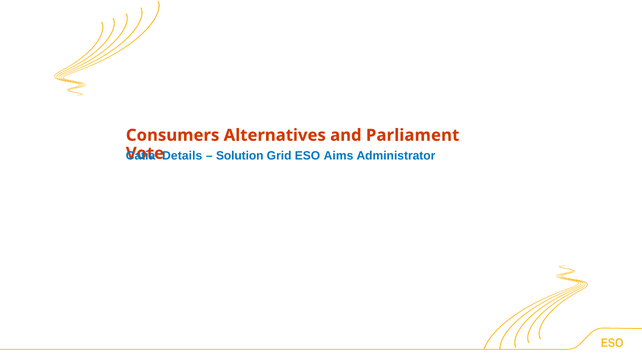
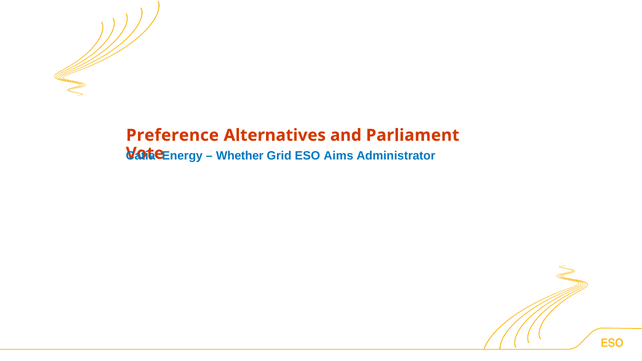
Consumers: Consumers -> Preference
Details: Details -> Energy
Solution: Solution -> Whether
